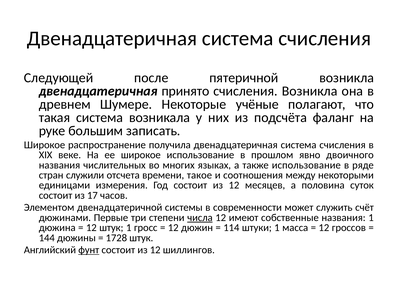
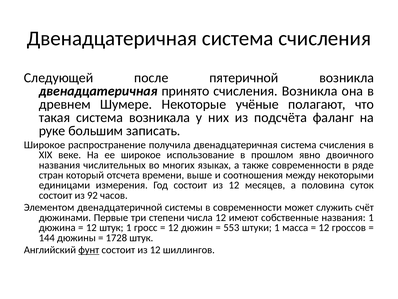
также использование: использование -> современности
служили: служили -> который
такое: такое -> выше
17: 17 -> 92
числа underline: present -> none
114: 114 -> 553
